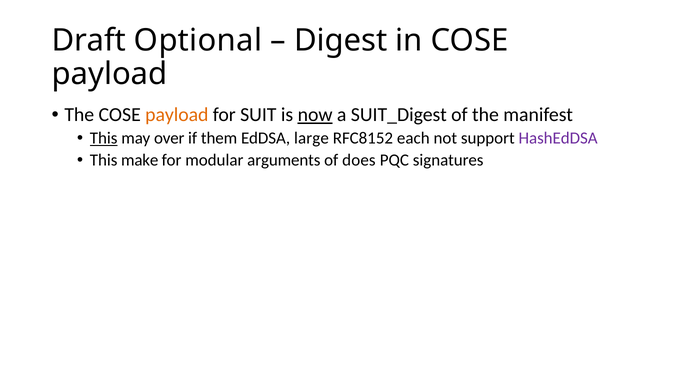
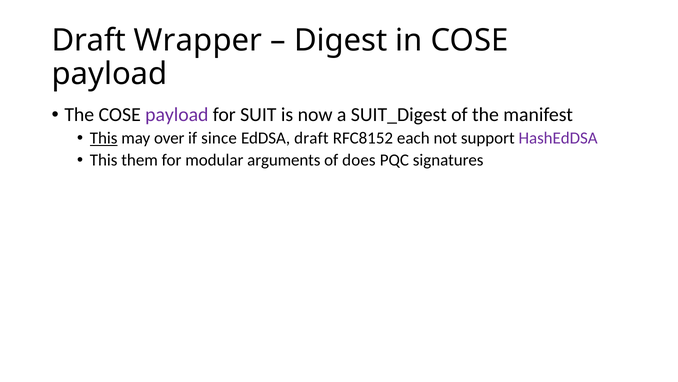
Optional: Optional -> Wrapper
payload at (177, 115) colour: orange -> purple
now underline: present -> none
them: them -> since
EdDSA large: large -> draft
make: make -> them
